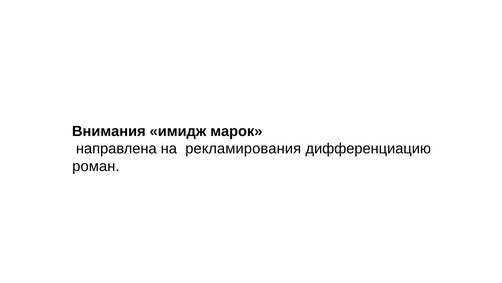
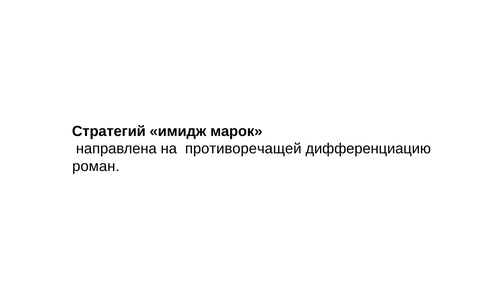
Внимания: Внимания -> Стратегий
рекламирования: рекламирования -> противоречащей
